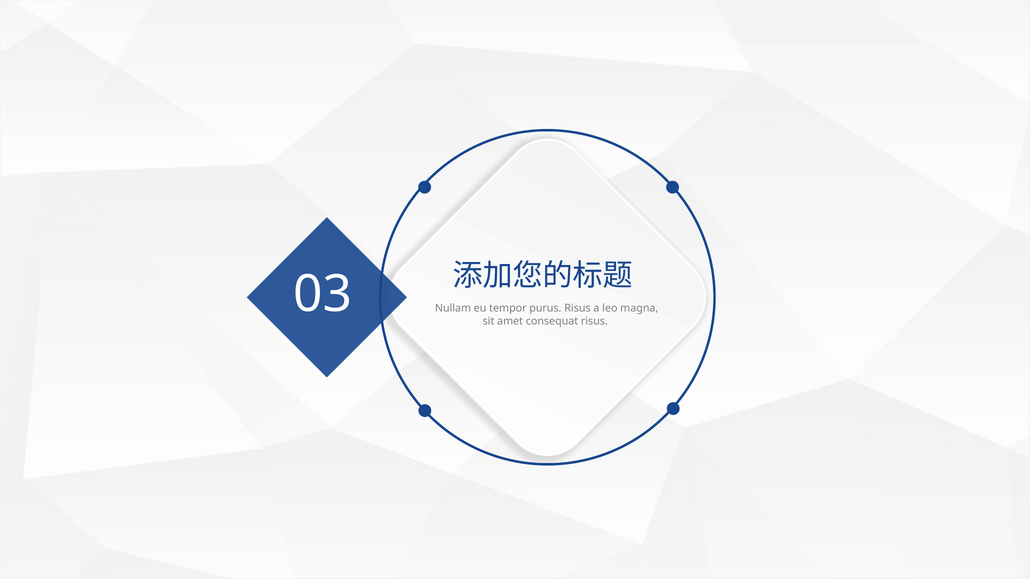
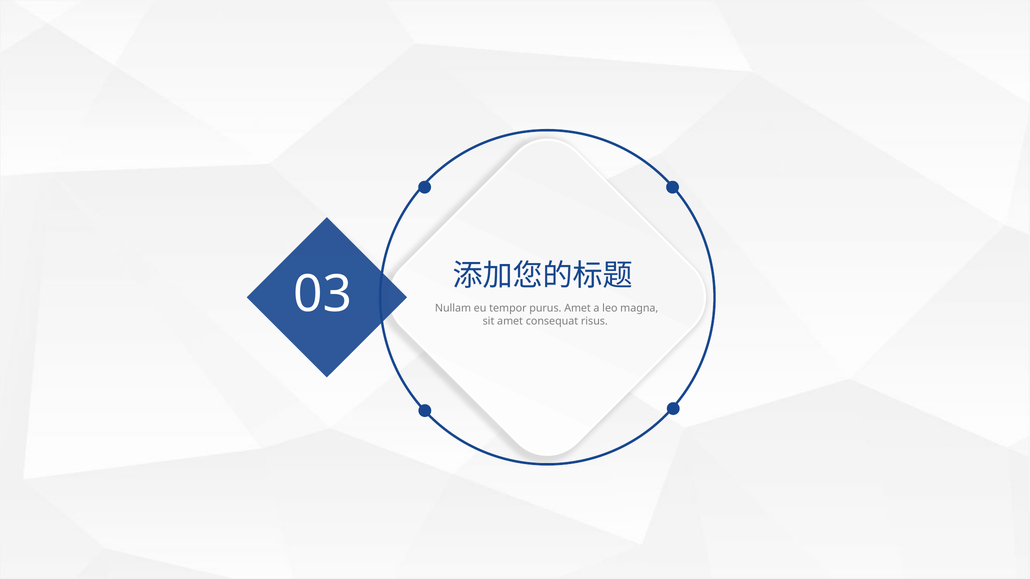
purus Risus: Risus -> Amet
